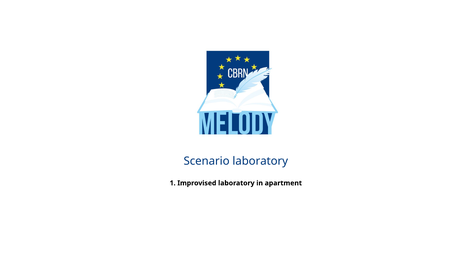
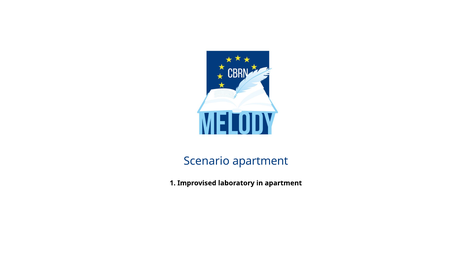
Scenario laboratory: laboratory -> apartment
